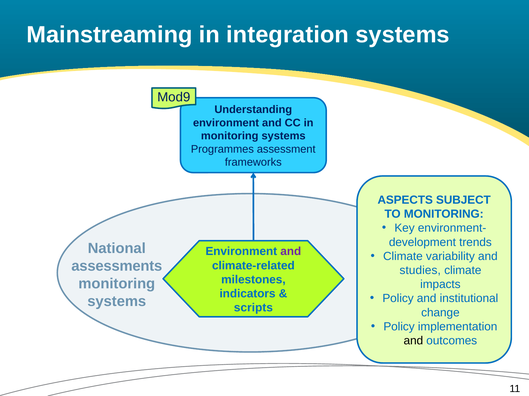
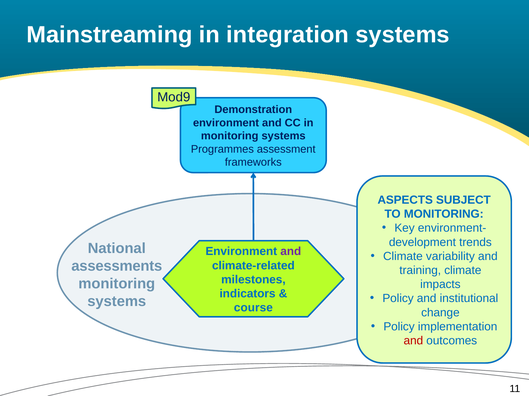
Understanding: Understanding -> Demonstration
studies: studies -> training
scripts: scripts -> course
and at (413, 341) colour: black -> red
